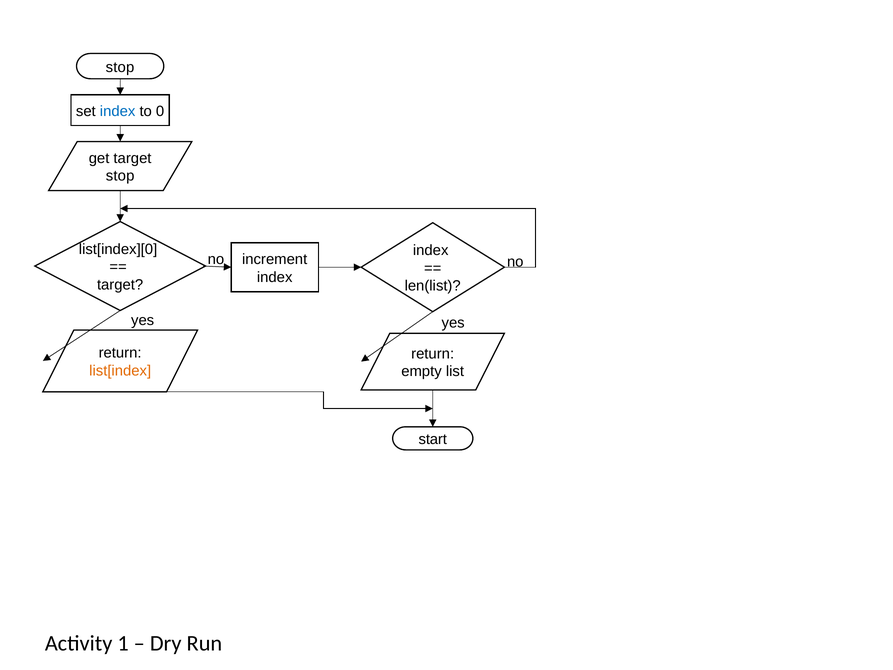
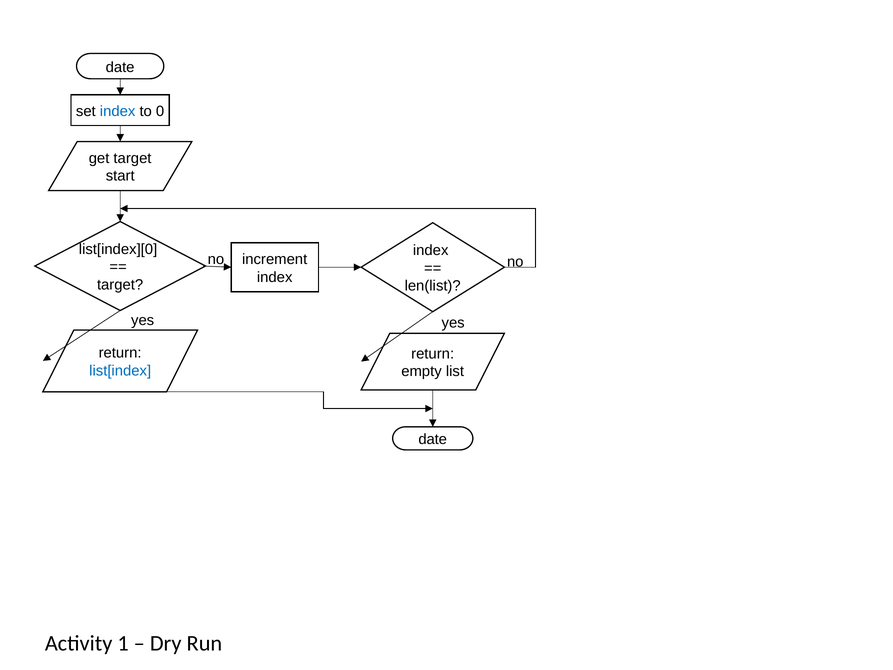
stop at (120, 67): stop -> date
stop at (120, 176): stop -> start
list[index colour: orange -> blue
start at (433, 439): start -> date
